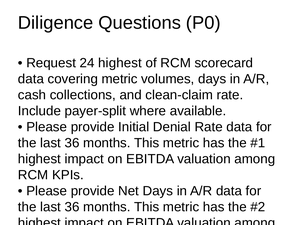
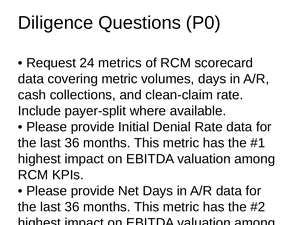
24 highest: highest -> metrics
